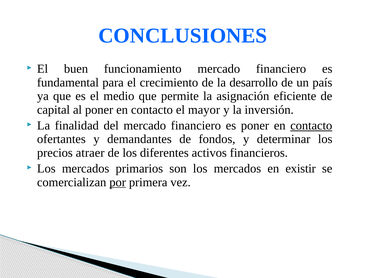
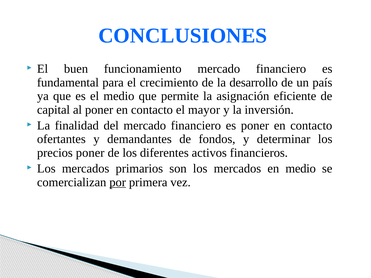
contacto at (311, 126) underline: present -> none
precios atraer: atraer -> poner
en existir: existir -> medio
